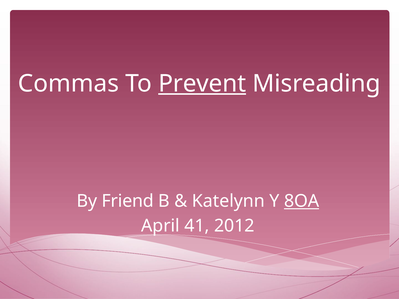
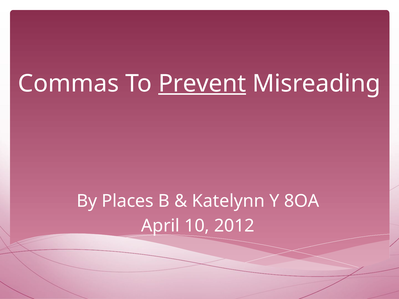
Friend: Friend -> Places
8OA underline: present -> none
41: 41 -> 10
